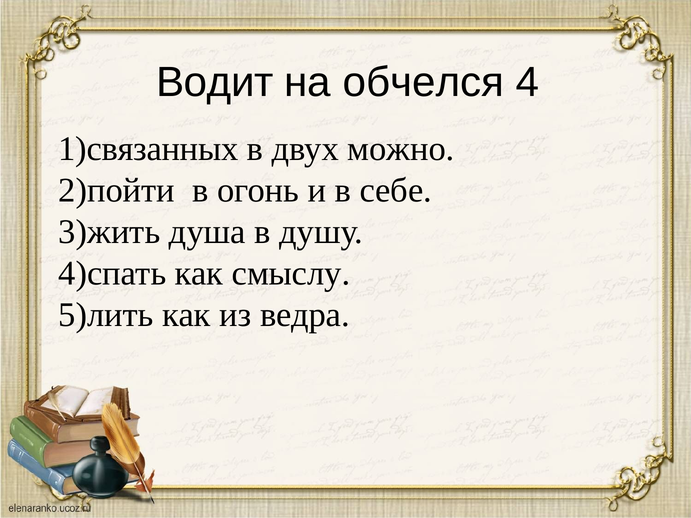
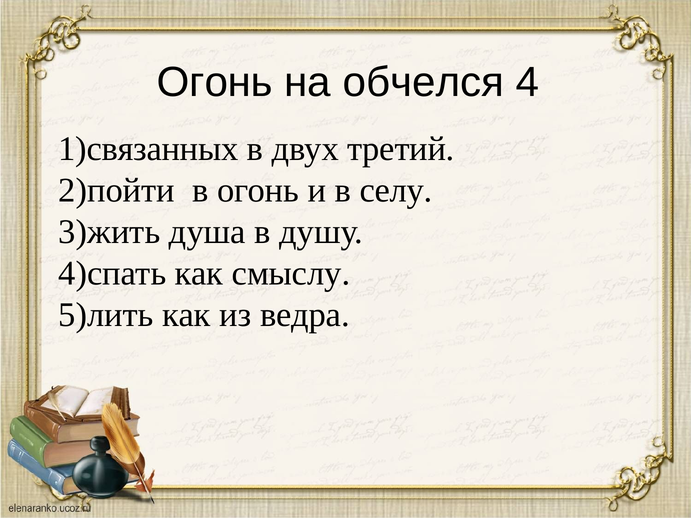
Водит at (215, 82): Водит -> Огонь
можно: можно -> третий
себе: себе -> селу
